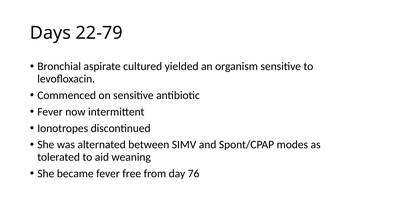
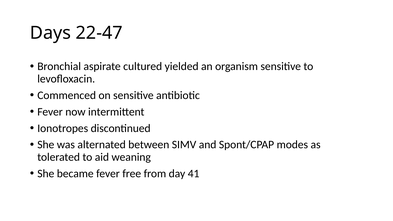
22-79: 22-79 -> 22-47
76: 76 -> 41
